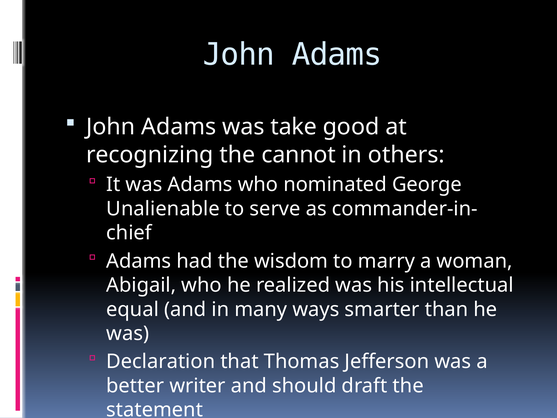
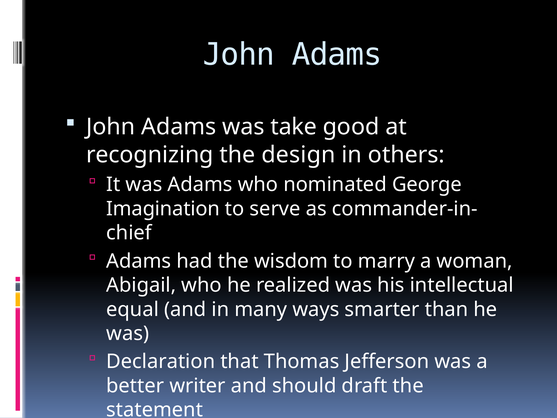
cannot: cannot -> design
Unalienable: Unalienable -> Imagination
